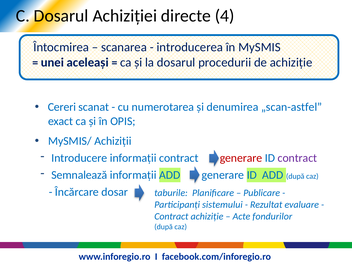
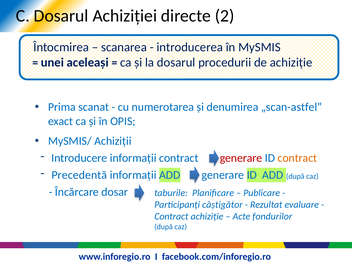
4: 4 -> 2
Cereri: Cereri -> Prima
contract at (297, 158) colour: purple -> orange
Semnalează: Semnalează -> Precedentă
sistemului: sistemului -> câștigător
